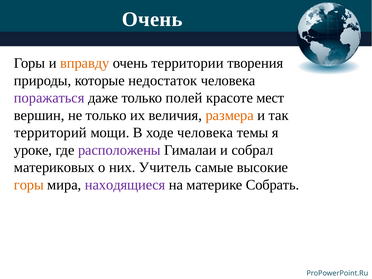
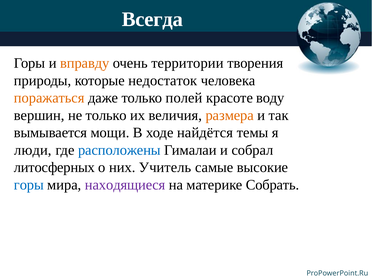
Очень at (152, 19): Очень -> Всегда
поражаться colour: purple -> orange
мест: мест -> воду
территорий: территорий -> вымывается
ходе человека: человека -> найдётся
уроке: уроке -> люди
расположены colour: purple -> blue
материковых: материковых -> литосферных
горы at (29, 185) colour: orange -> blue
